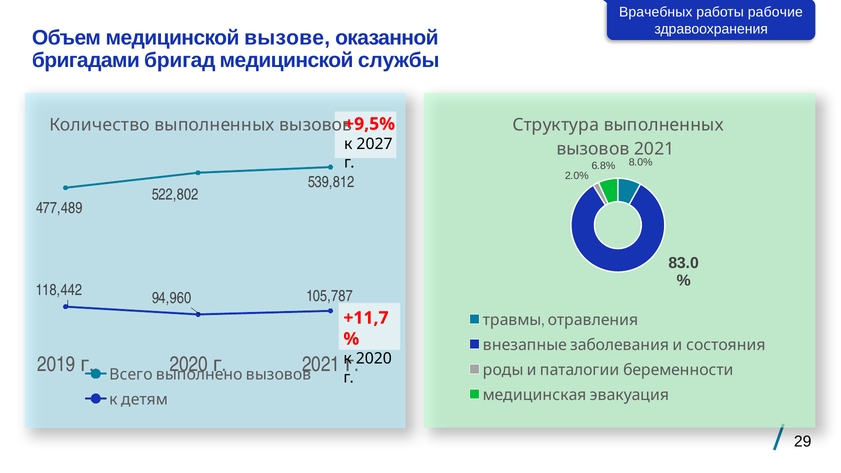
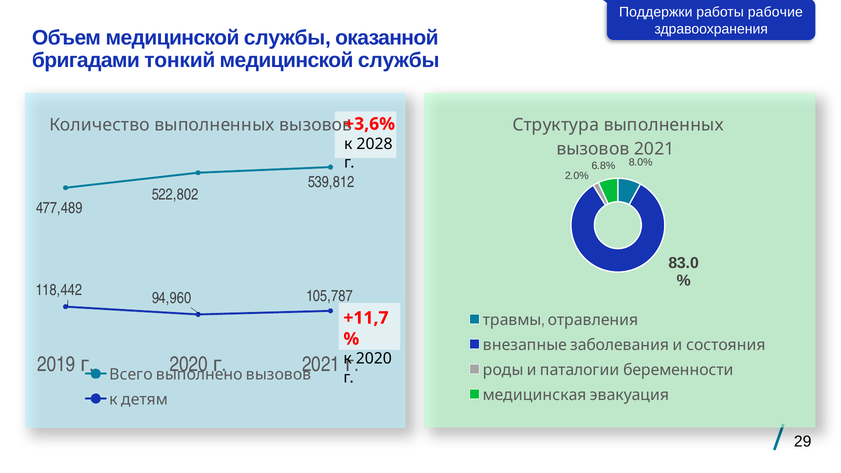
Врачебных: Врачебных -> Поддержки
Объем медицинской вызове: вызове -> службы
бригад: бригад -> тонкий
+9,5%: +9,5% -> +3,6%
2027: 2027 -> 2028
